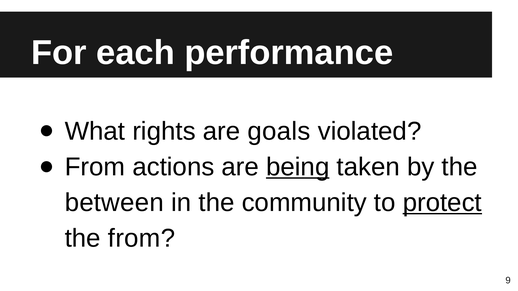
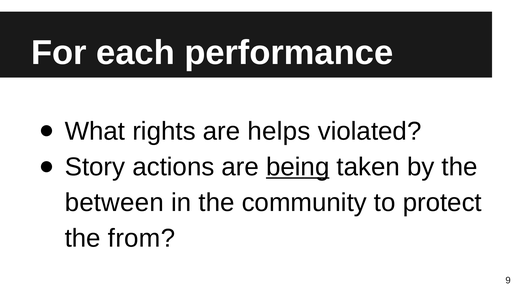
goals: goals -> helps
From at (95, 167): From -> Story
protect underline: present -> none
